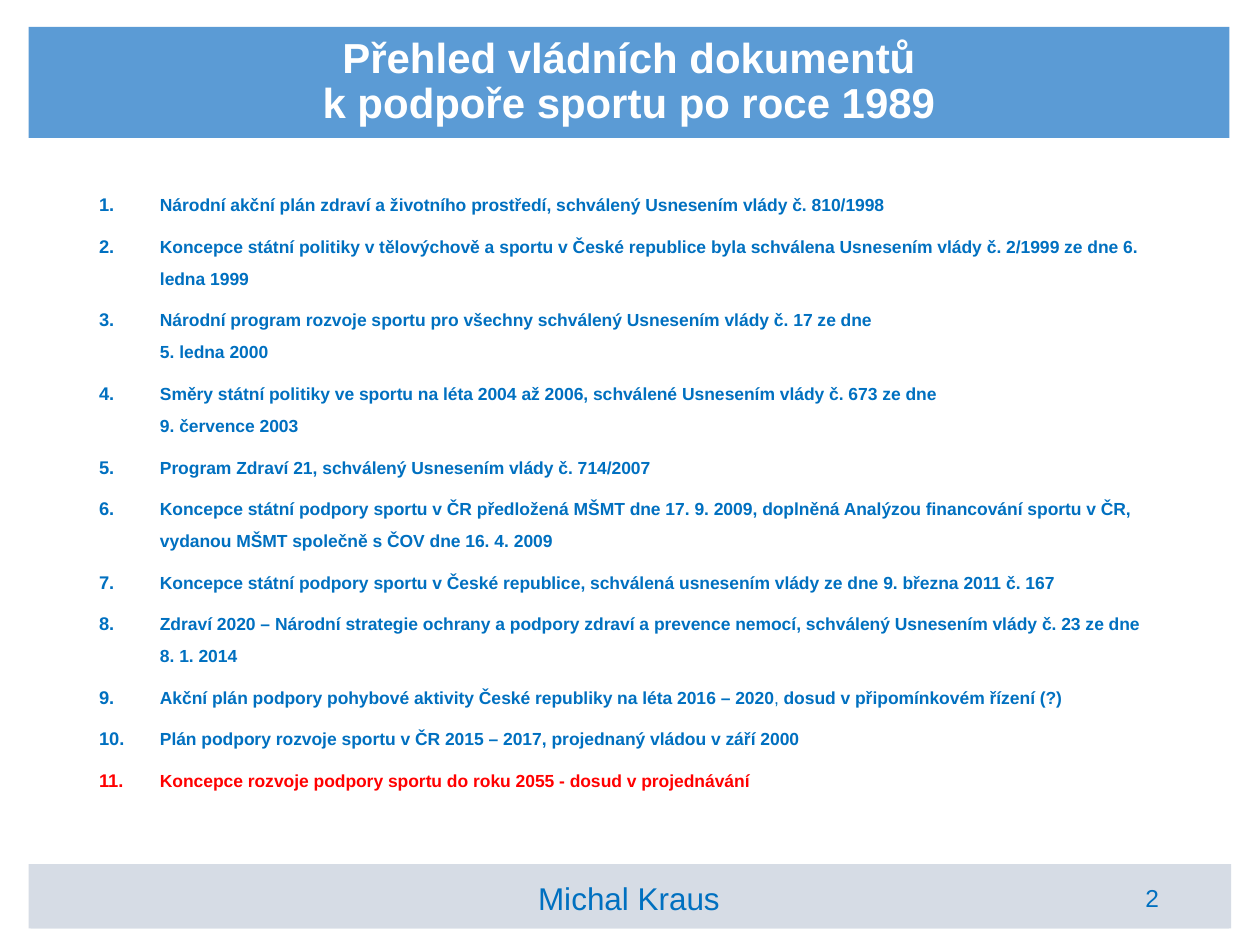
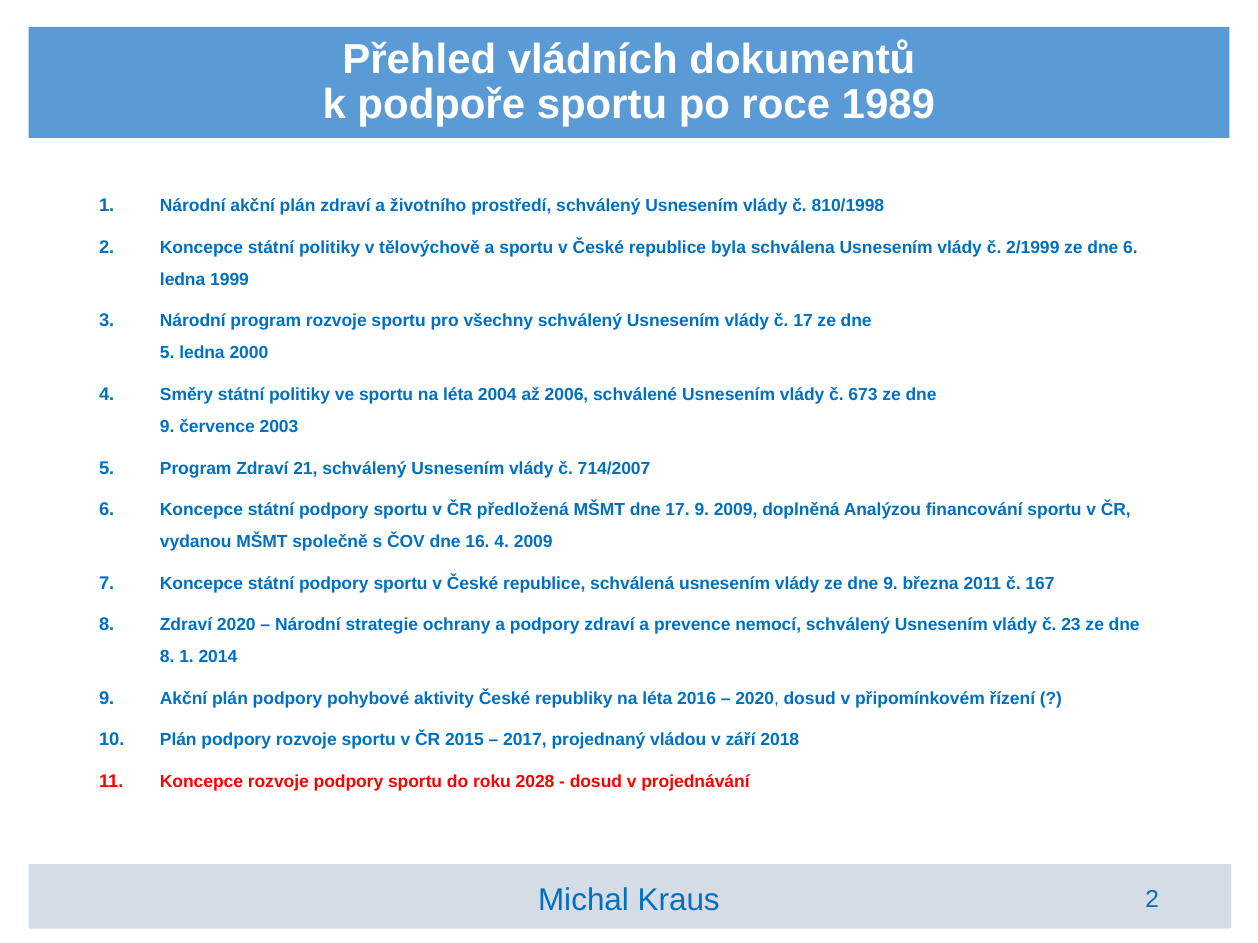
září 2000: 2000 -> 2018
2055: 2055 -> 2028
